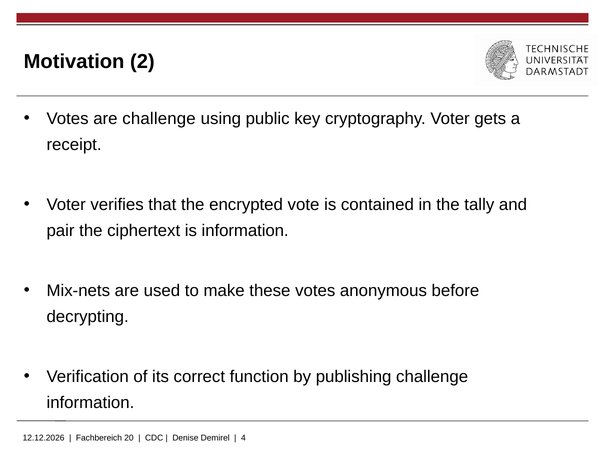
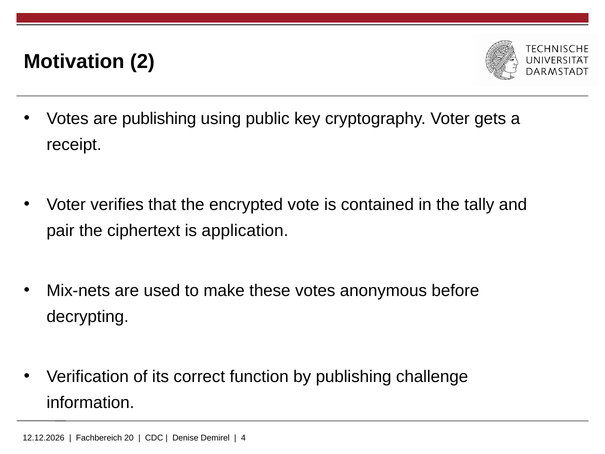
are challenge: challenge -> publishing
is information: information -> application
